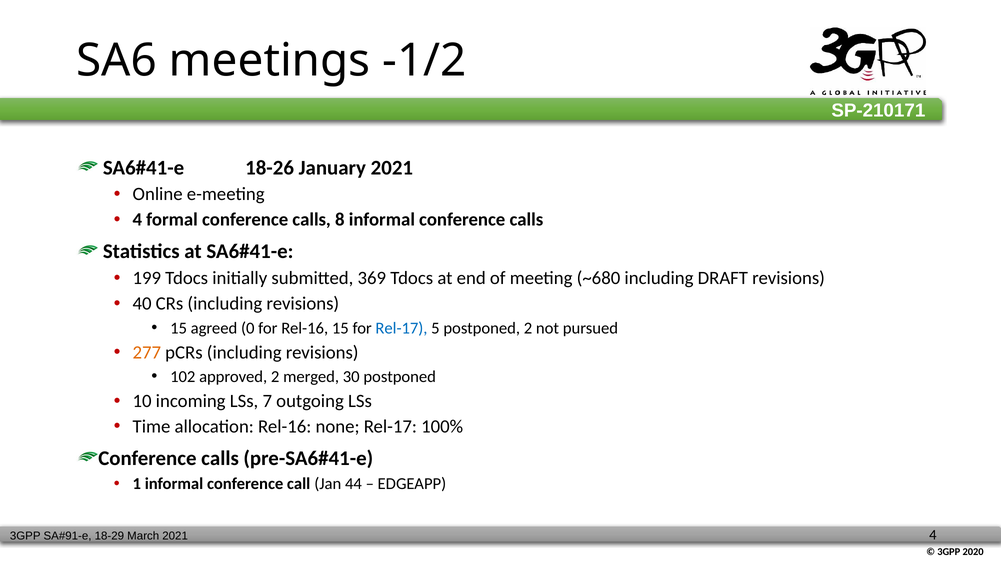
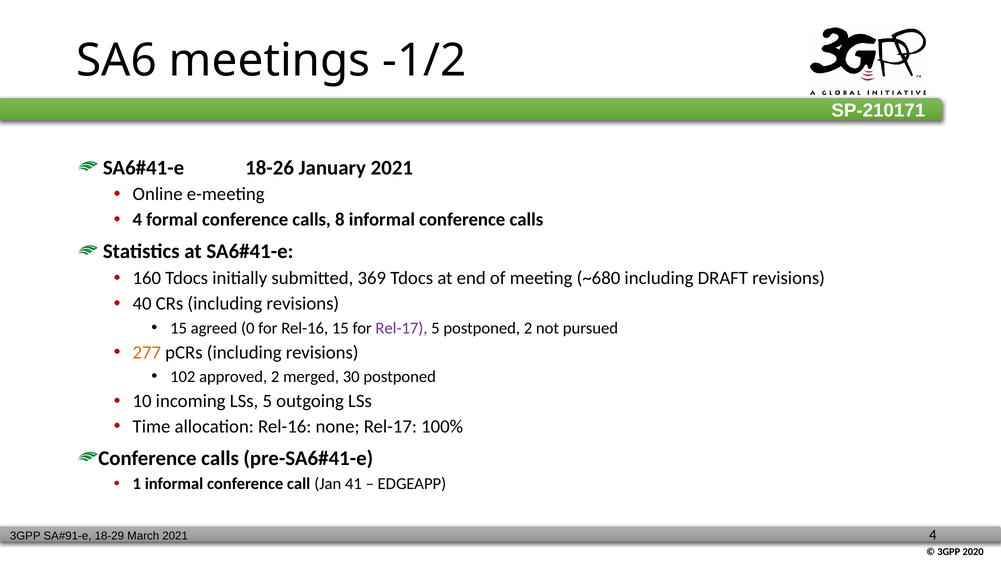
199: 199 -> 160
Rel-17 at (401, 328) colour: blue -> purple
LSs 7: 7 -> 5
44: 44 -> 41
